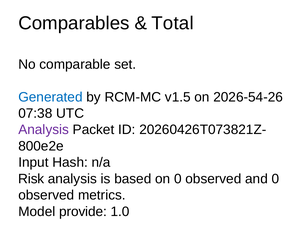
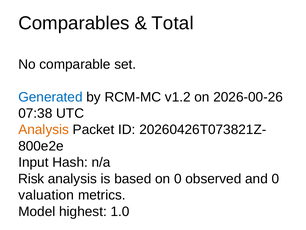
v1.5: v1.5 -> v1.2
2026-54-26: 2026-54-26 -> 2026-00-26
Analysis at (44, 129) colour: purple -> orange
observed at (46, 195): observed -> valuation
provide: provide -> highest
